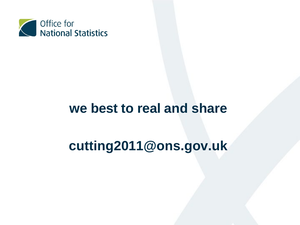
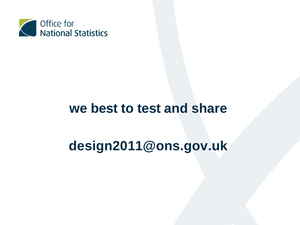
real: real -> test
cutting2011@ons.gov.uk: cutting2011@ons.gov.uk -> design2011@ons.gov.uk
